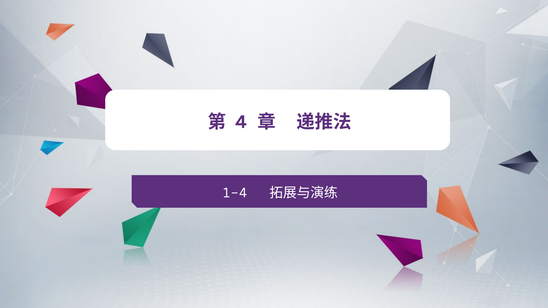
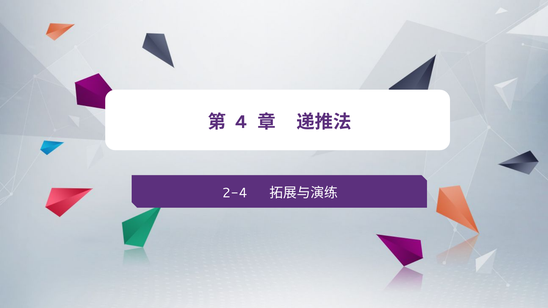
1-4: 1-4 -> 2-4
